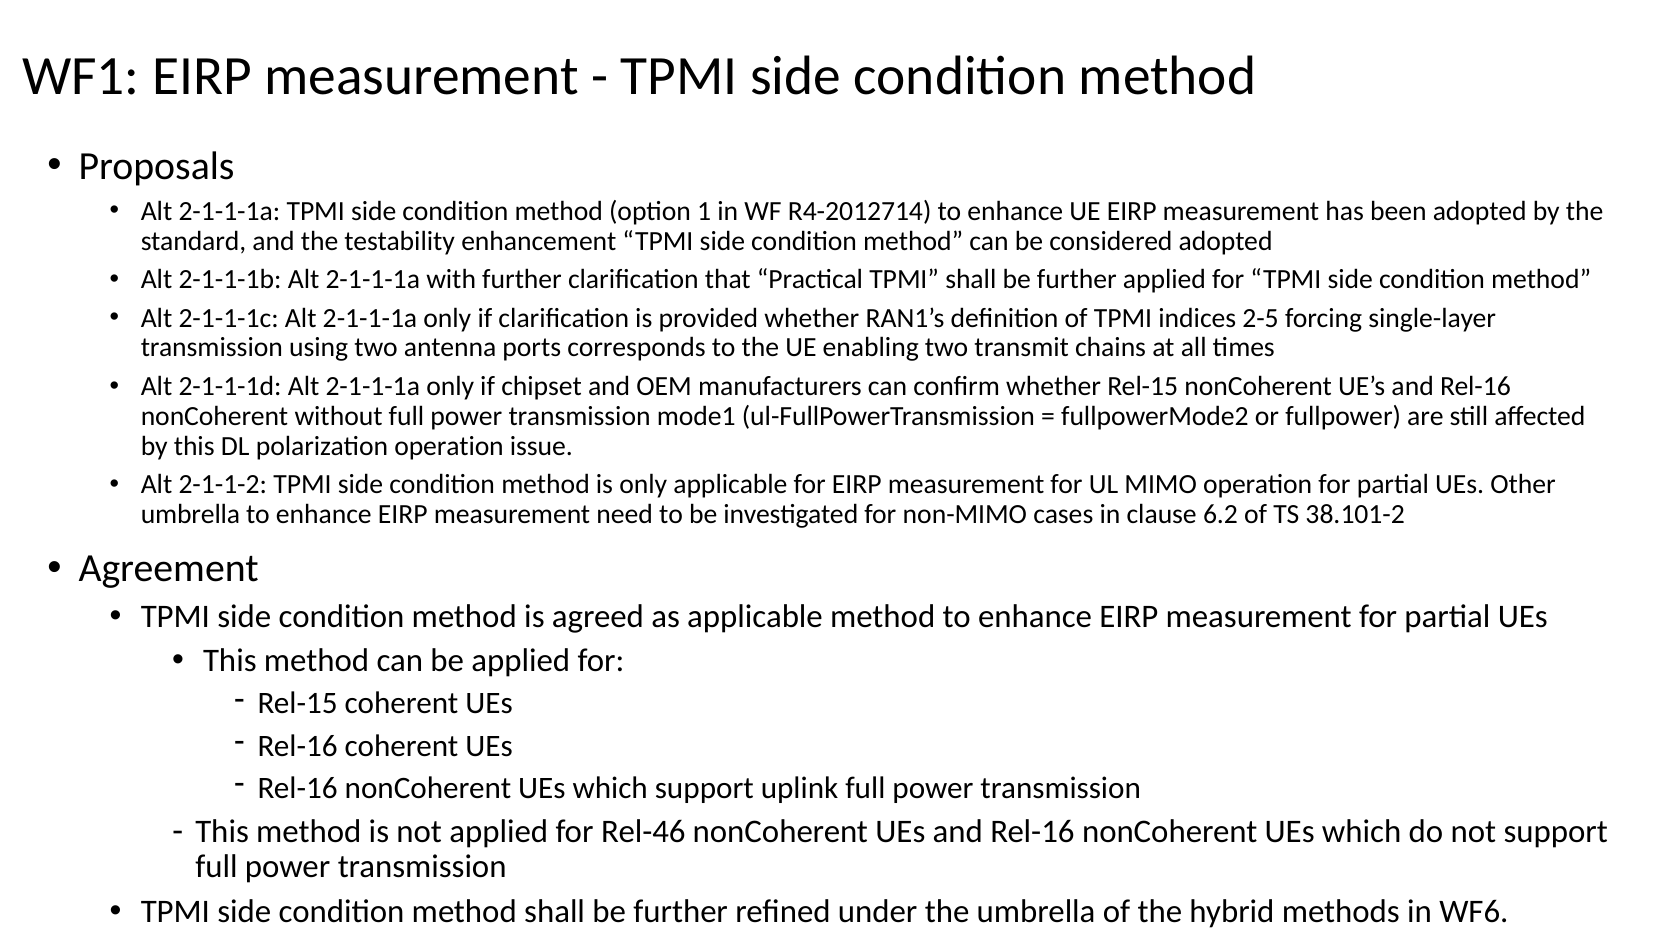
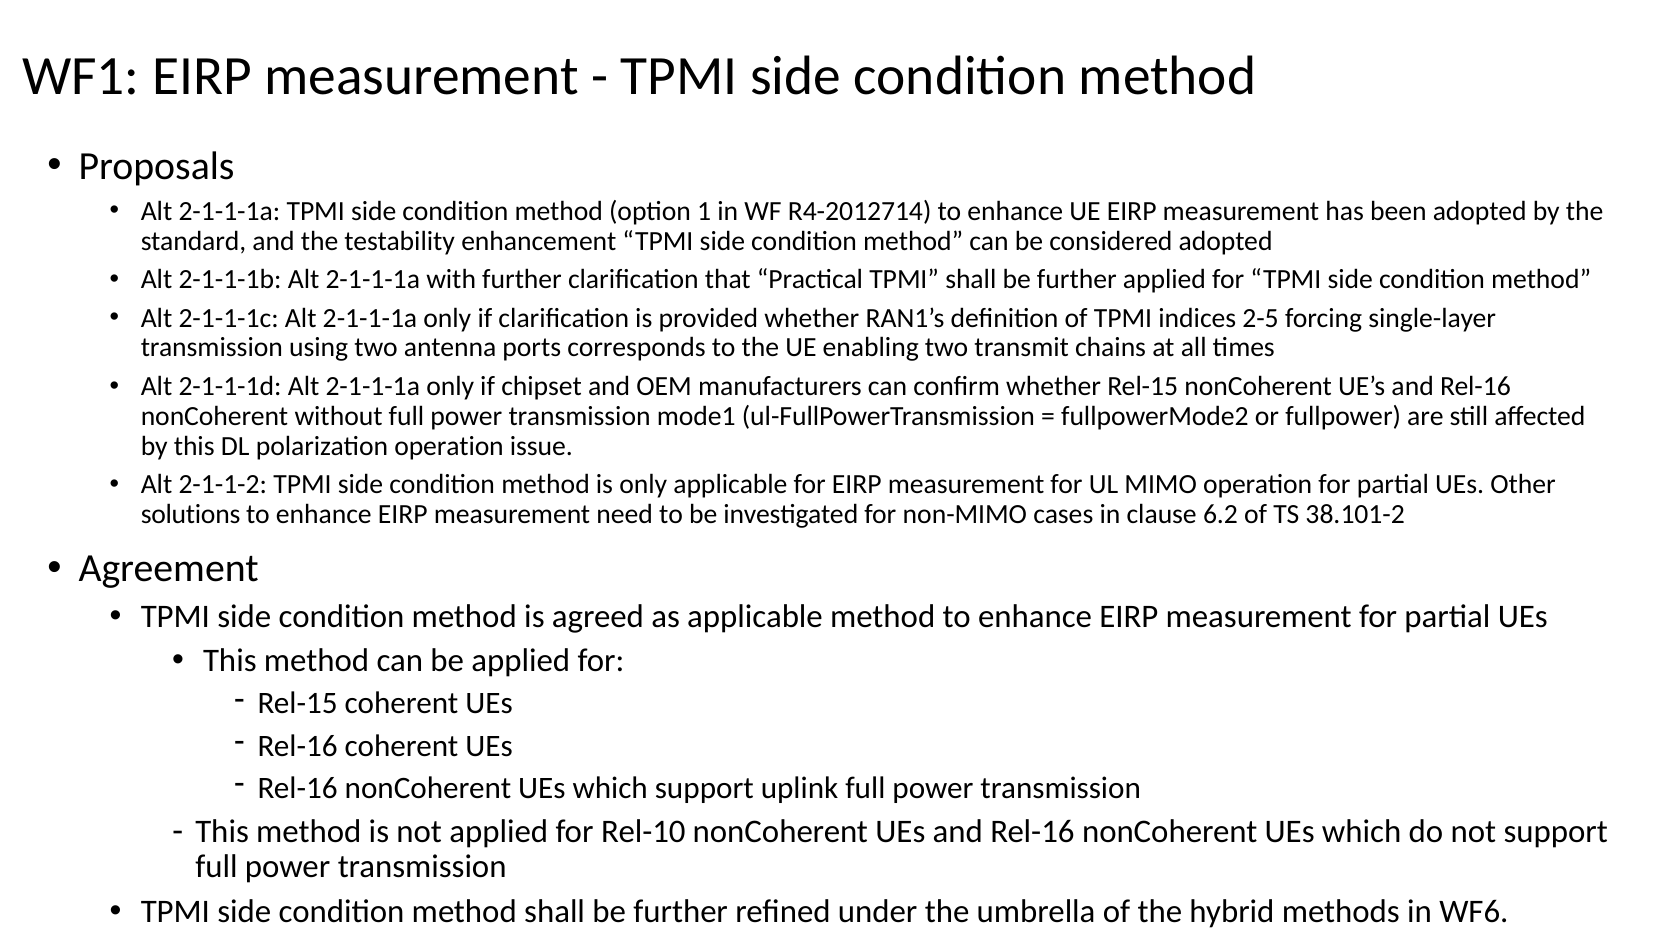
umbrella at (190, 514): umbrella -> solutions
Rel-46: Rel-46 -> Rel-10
